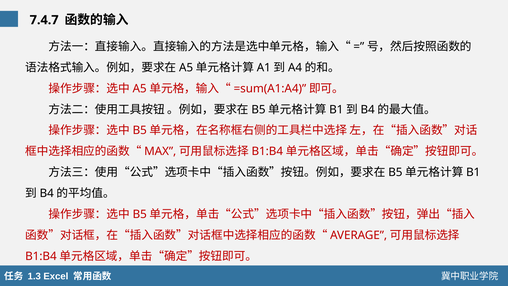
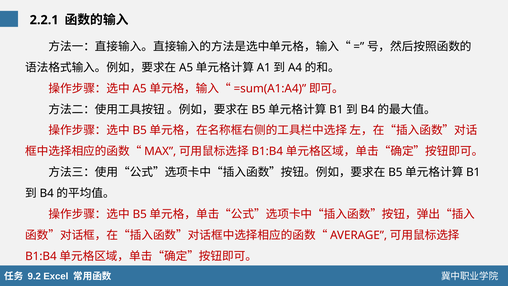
7.4.7: 7.4.7 -> 2.2.1
1.3: 1.3 -> 9.2
